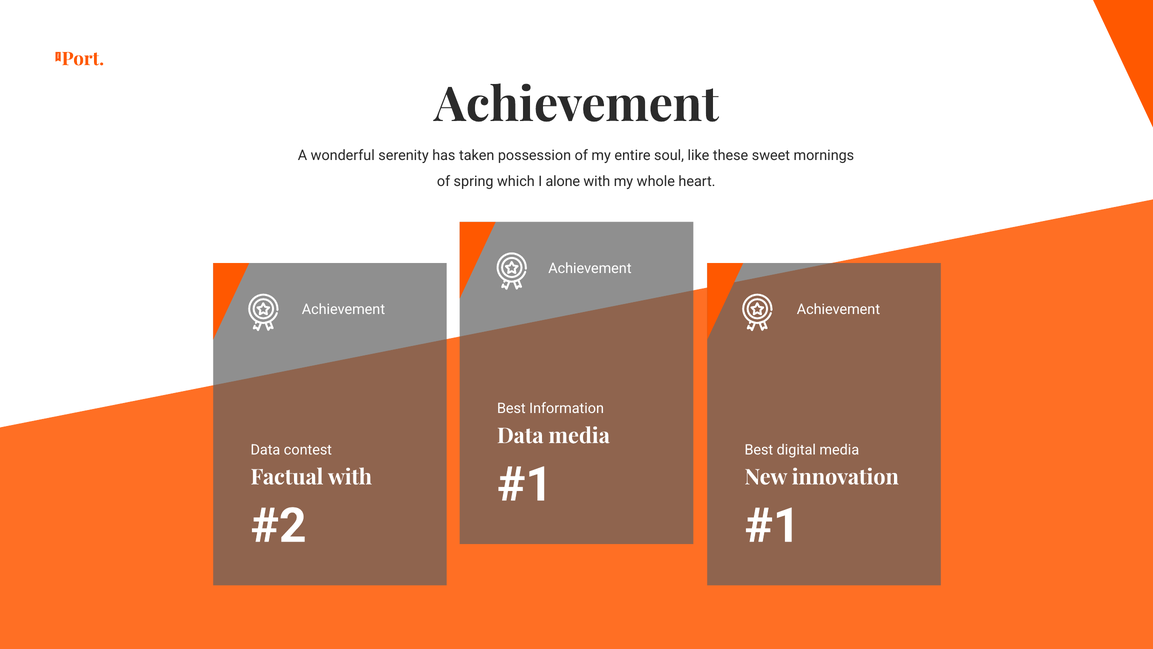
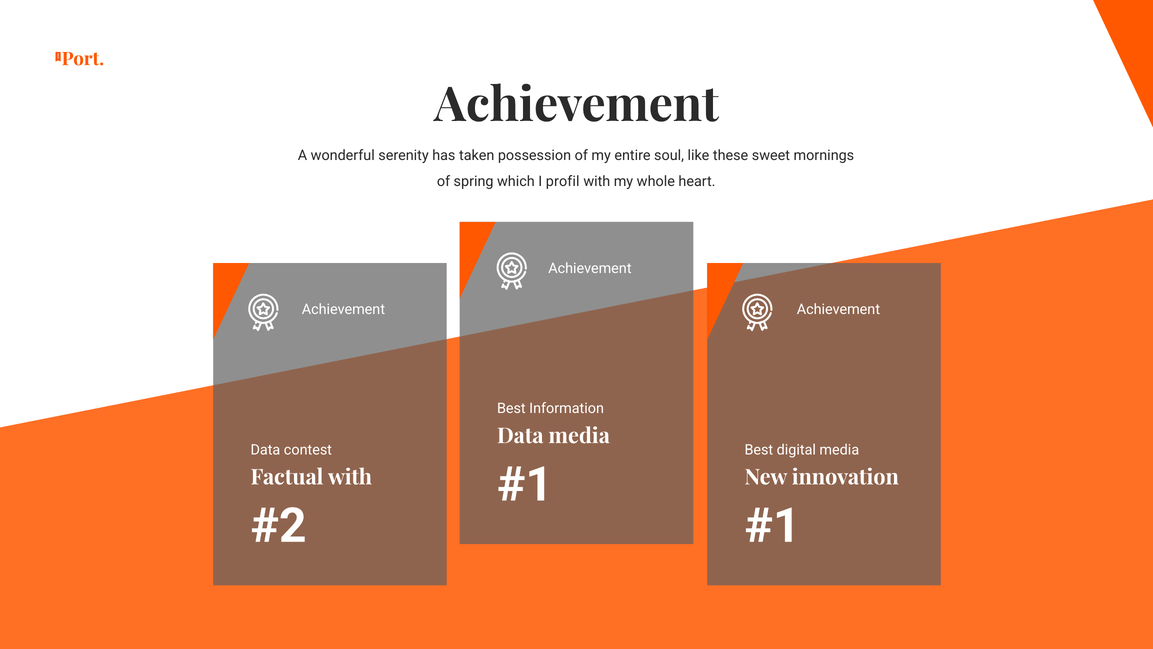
alone: alone -> profil
